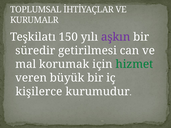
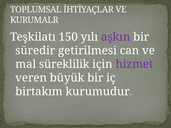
korumak: korumak -> süreklilik
hizmet colour: green -> purple
kişilerce: kişilerce -> birtakım
